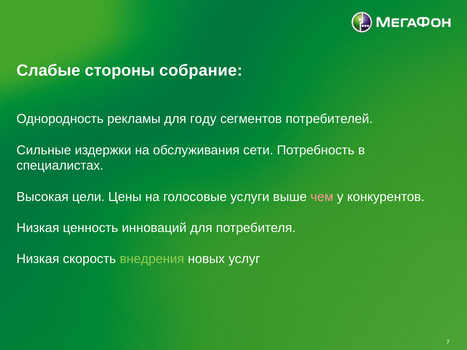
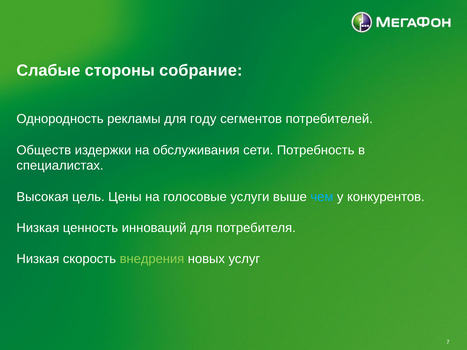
Сильные: Сильные -> Обществ
цели: цели -> цель
чем colour: pink -> light blue
